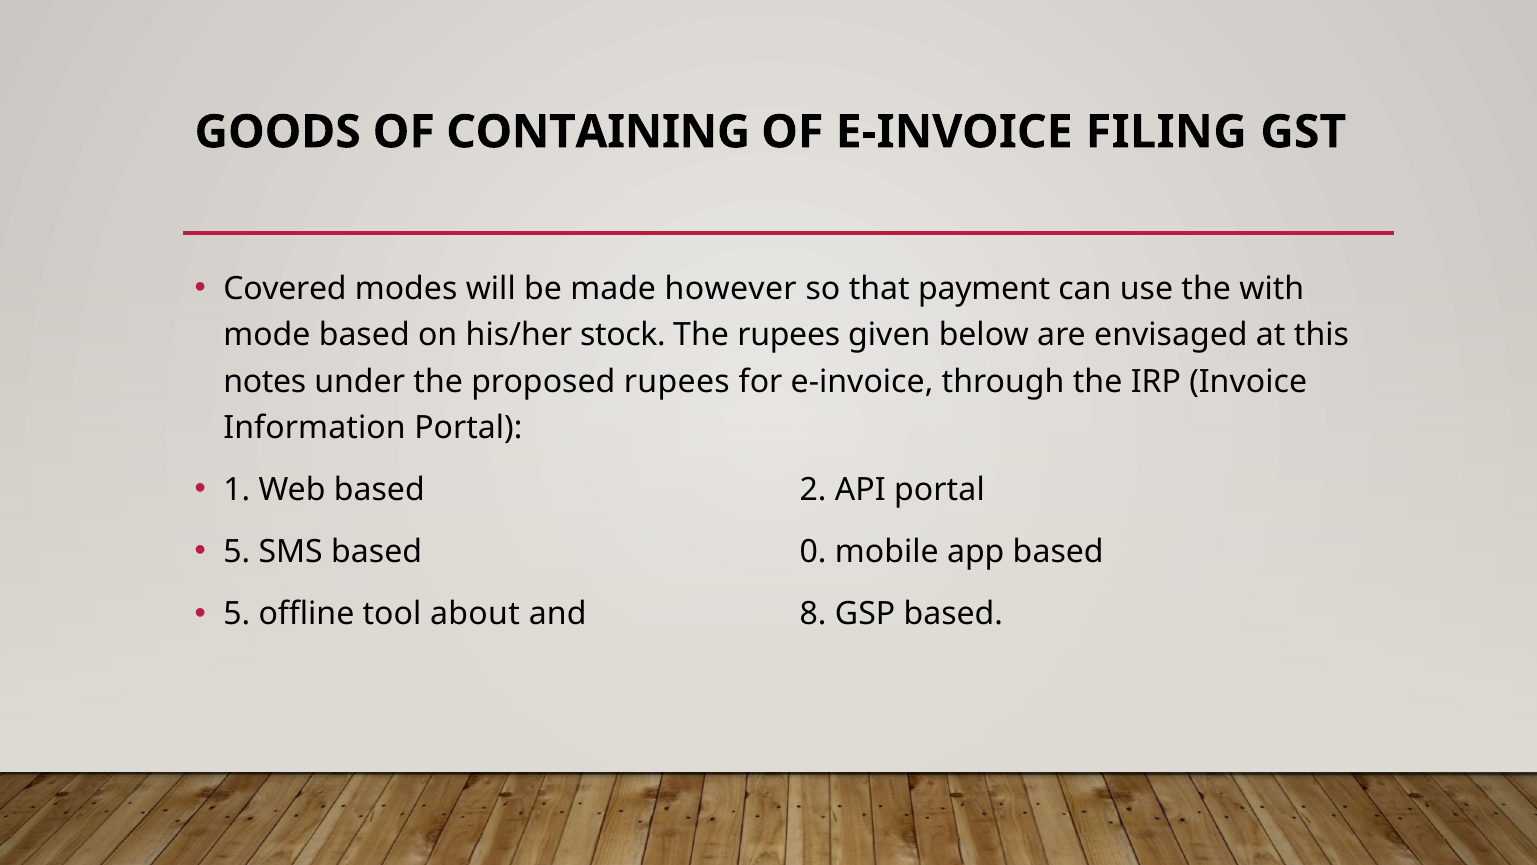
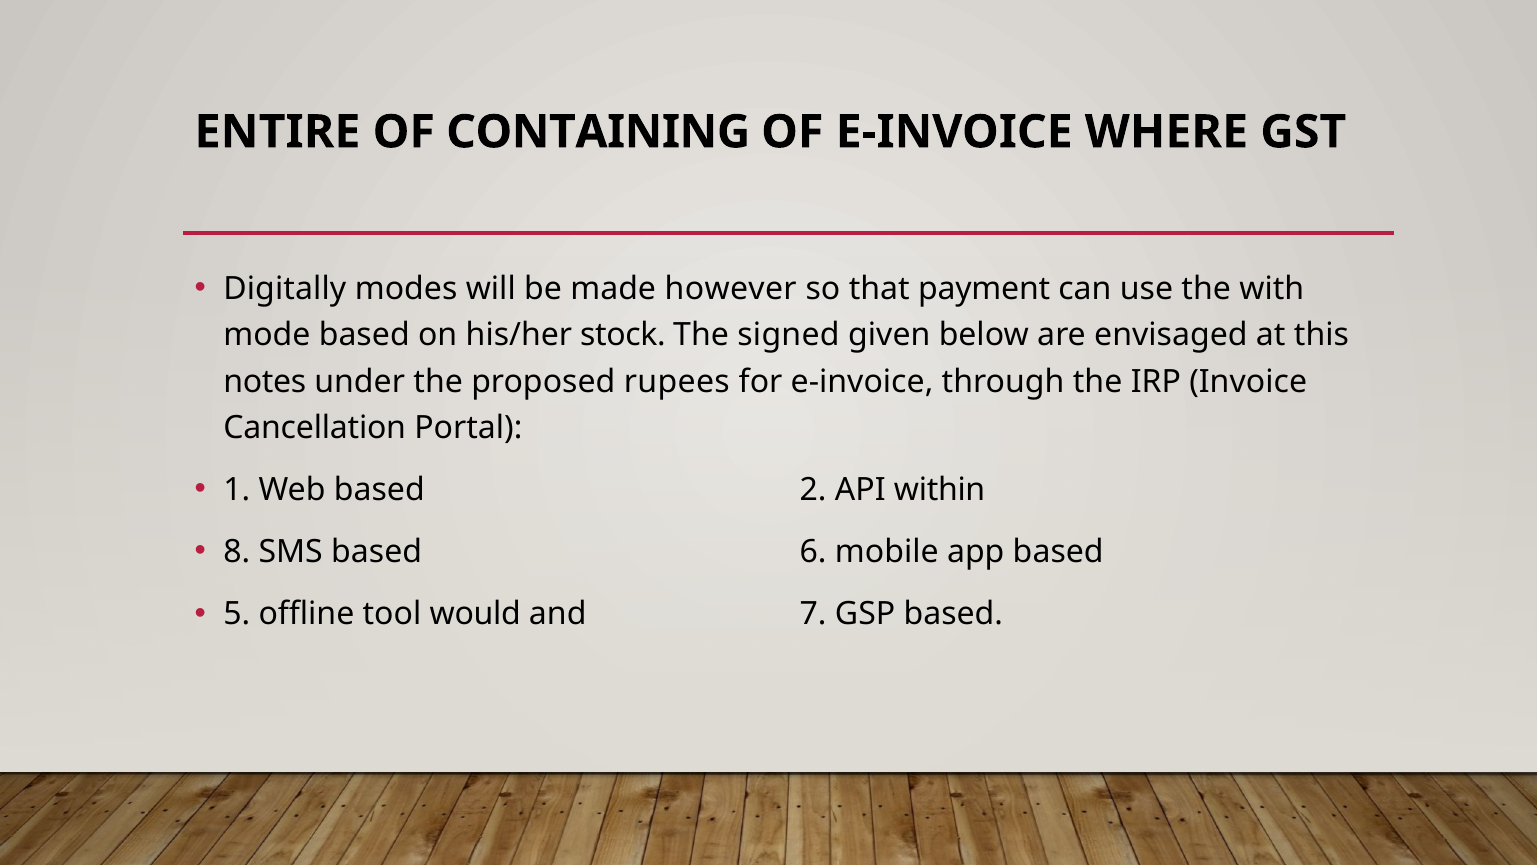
GOODS: GOODS -> ENTIRE
FILING: FILING -> WHERE
Covered: Covered -> Digitally
The rupees: rupees -> signed
Information: Information -> Cancellation
API portal: portal -> within
5 at (237, 552): 5 -> 8
0: 0 -> 6
about: about -> would
8: 8 -> 7
